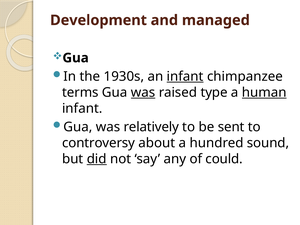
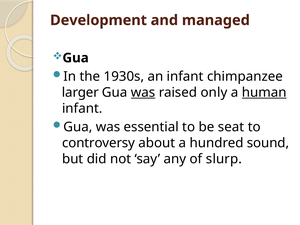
infant at (185, 76) underline: present -> none
terms: terms -> larger
type: type -> only
relatively: relatively -> essential
sent: sent -> seat
did underline: present -> none
could: could -> slurp
